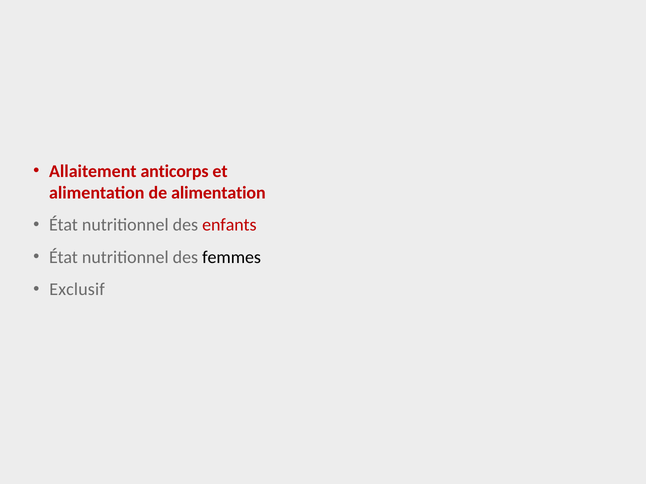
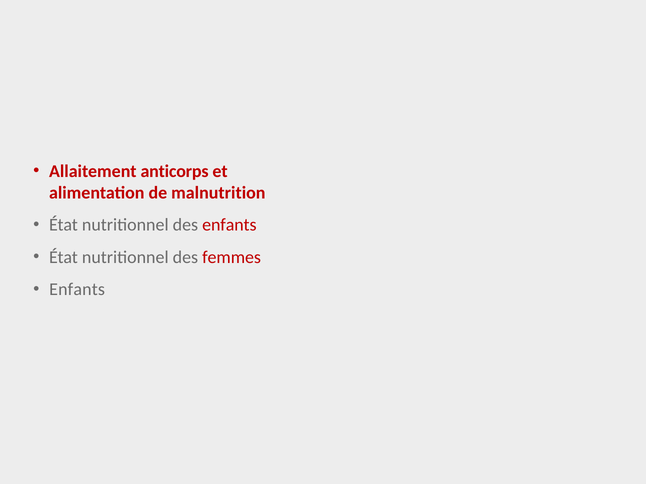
de alimentation: alimentation -> malnutrition
femmes colour: black -> red
Exclusif at (77, 290): Exclusif -> Enfants
